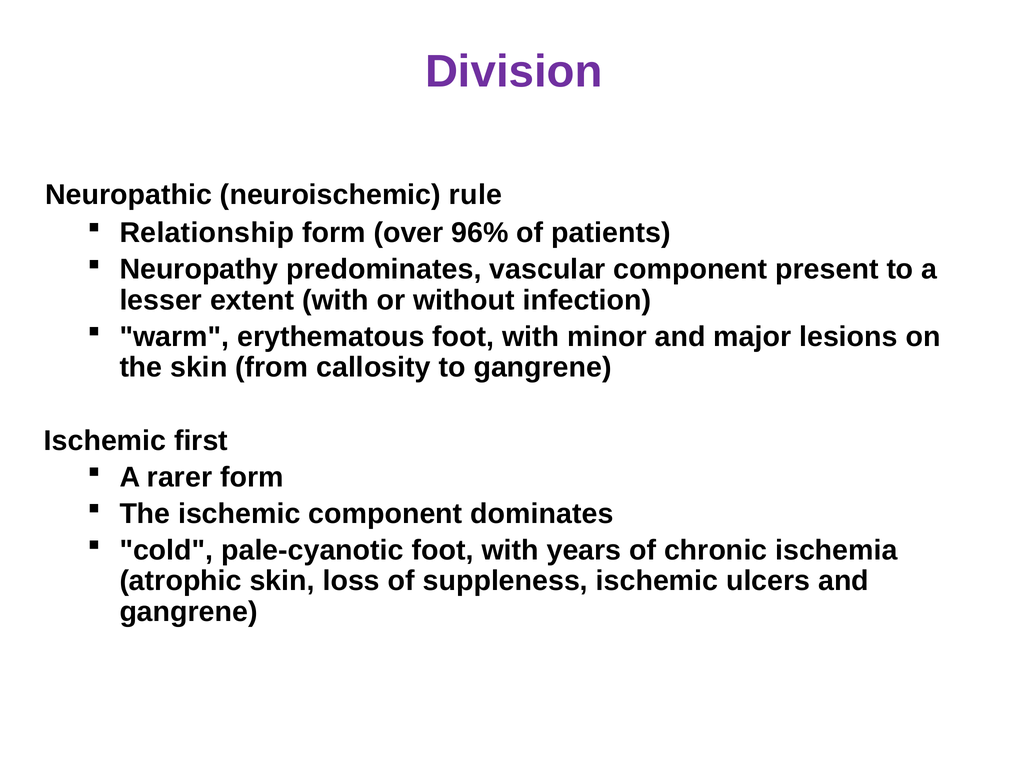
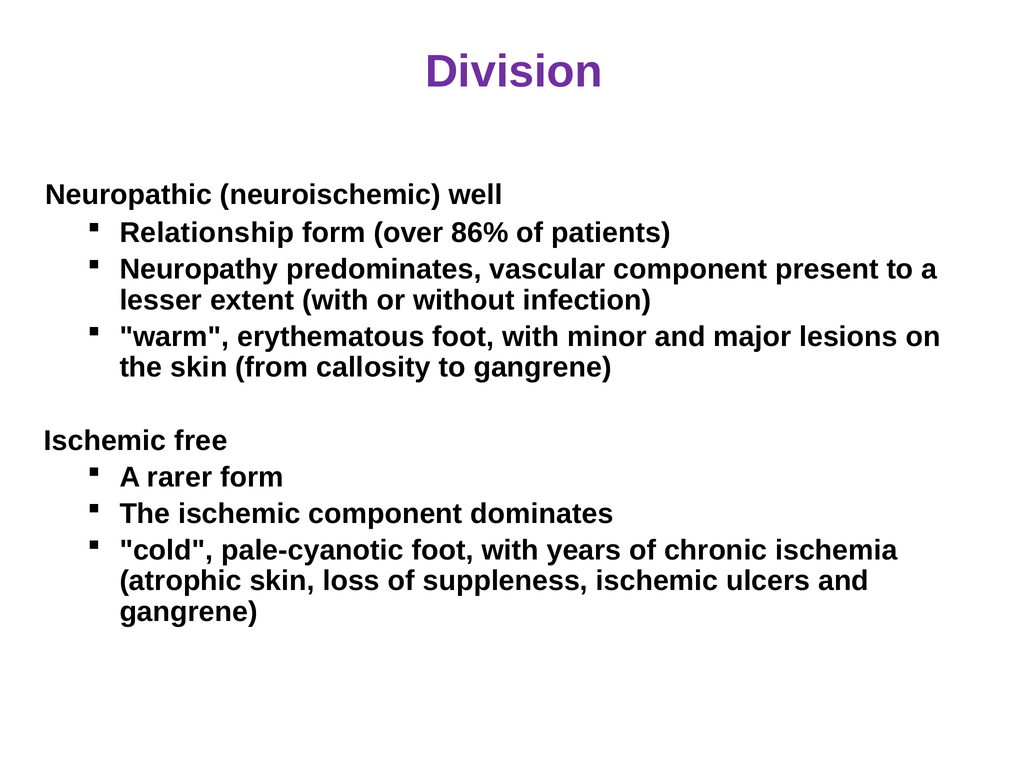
rule: rule -> well
96%: 96% -> 86%
first: first -> free
